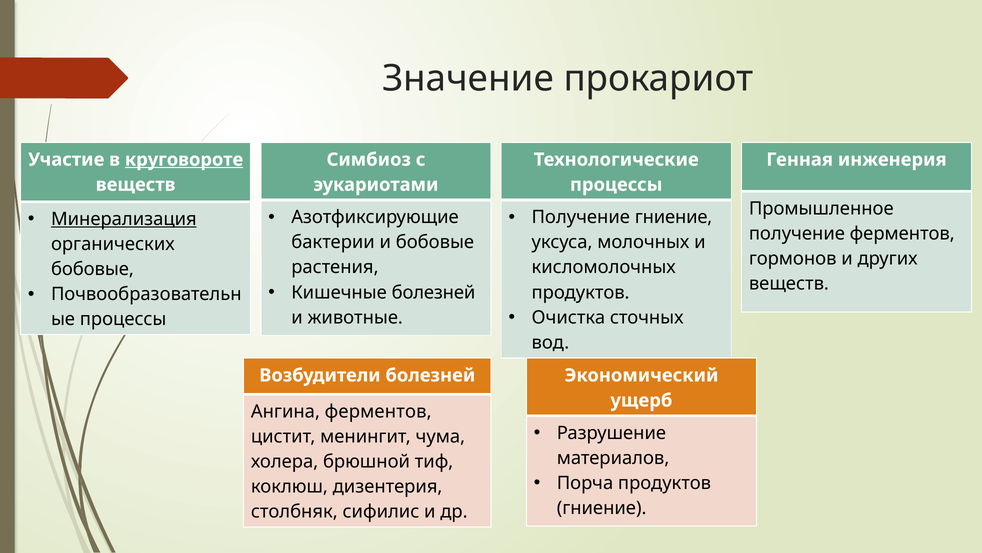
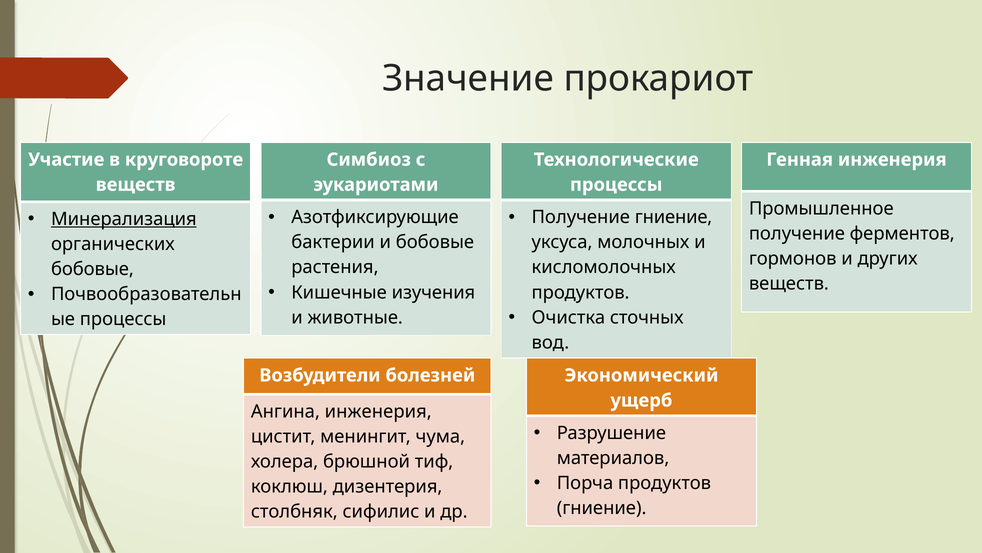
круговороте underline: present -> none
Кишечные болезней: болезней -> изучения
Ангина ферментов: ферментов -> инженерия
